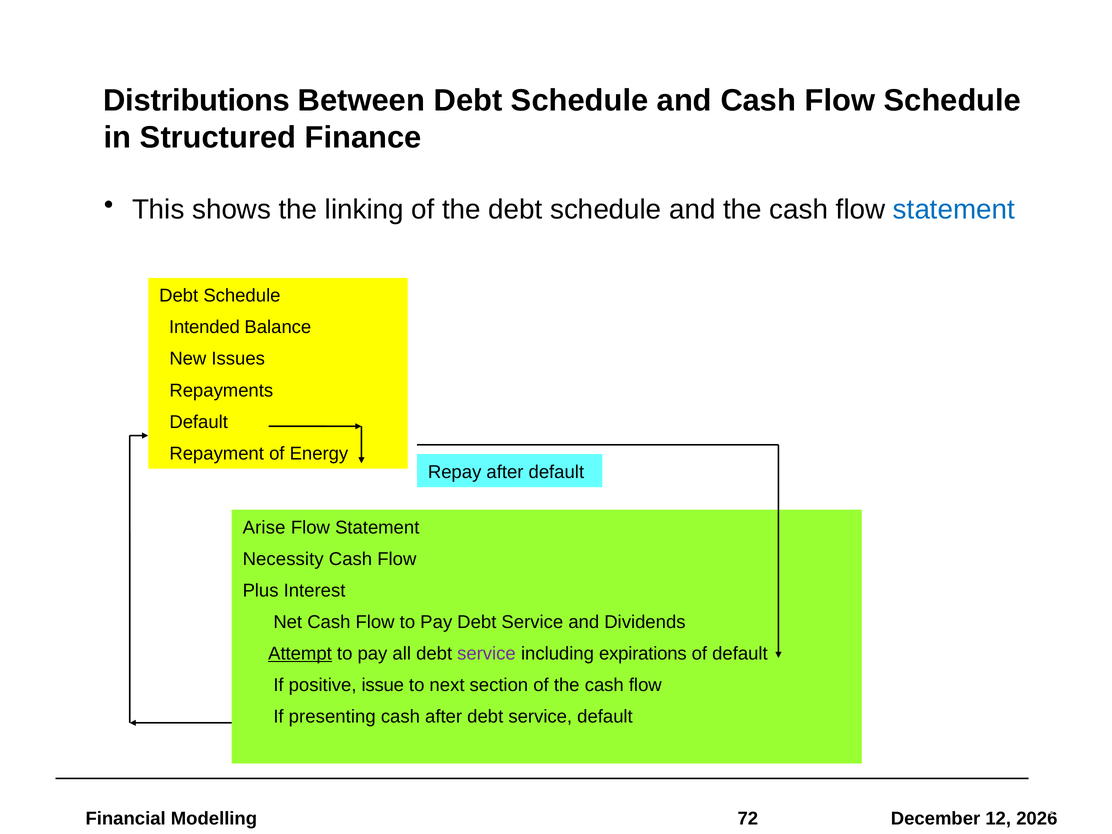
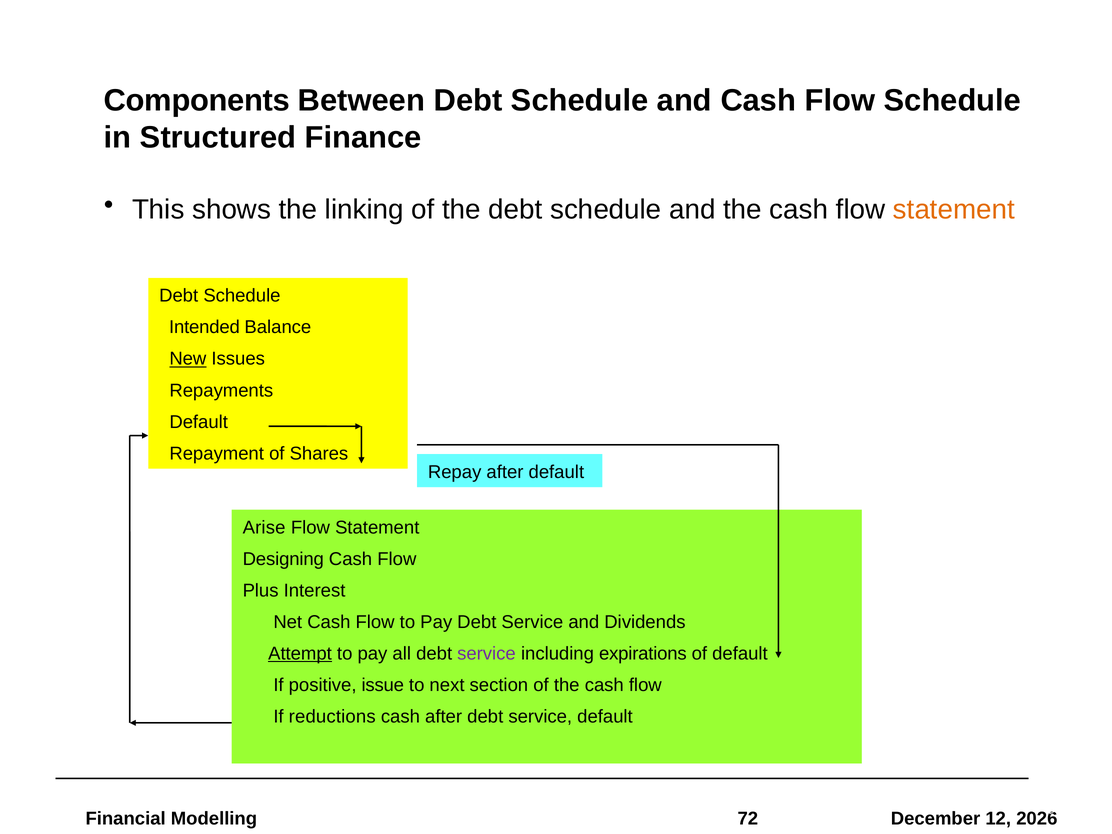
Distributions: Distributions -> Components
statement at (954, 210) colour: blue -> orange
New underline: none -> present
Energy: Energy -> Shares
Necessity: Necessity -> Designing
presenting: presenting -> reductions
